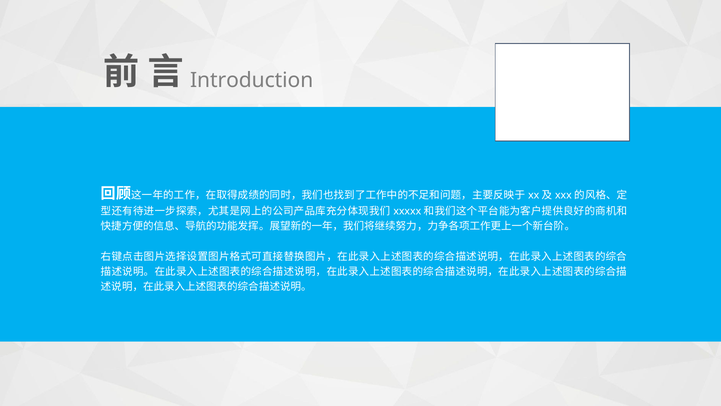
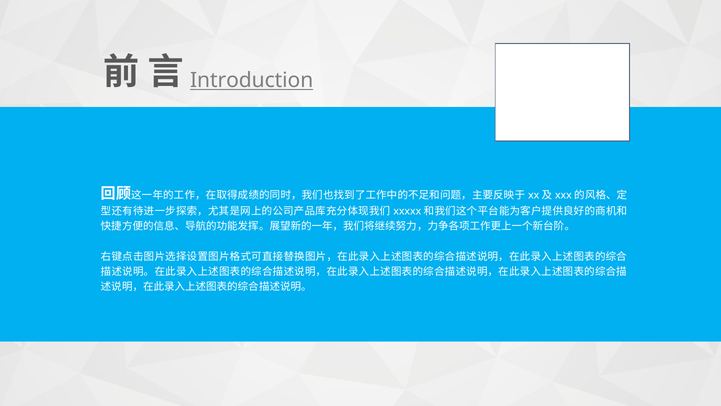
Introduction underline: none -> present
